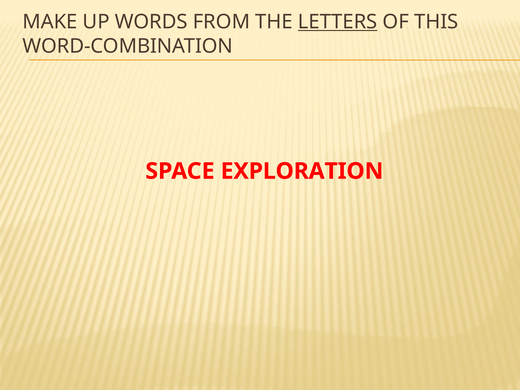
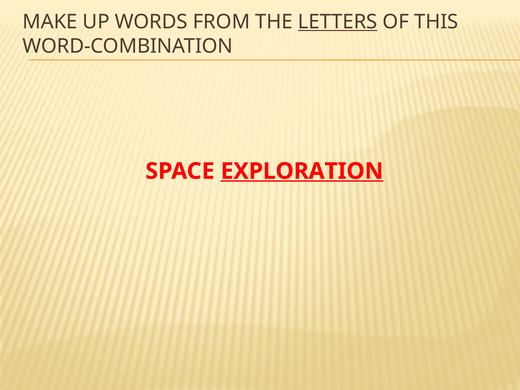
EXPLORATION underline: none -> present
